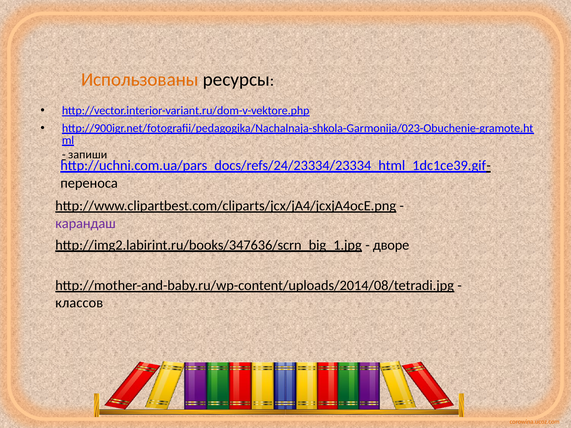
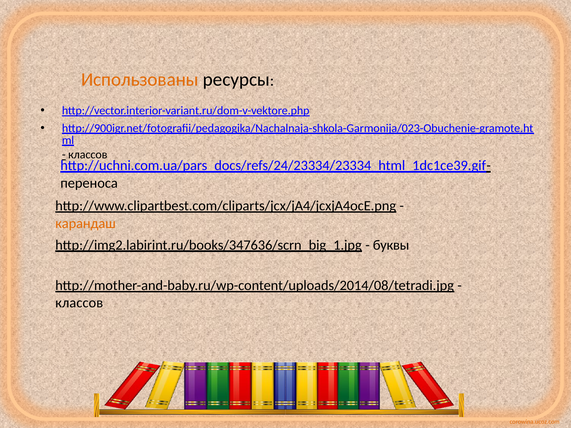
запиши at (88, 155): запиши -> классов
карандаш colour: purple -> orange
дворе: дворе -> буквы
